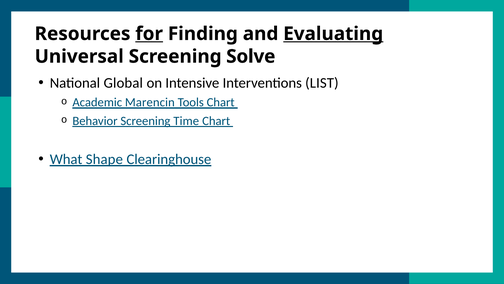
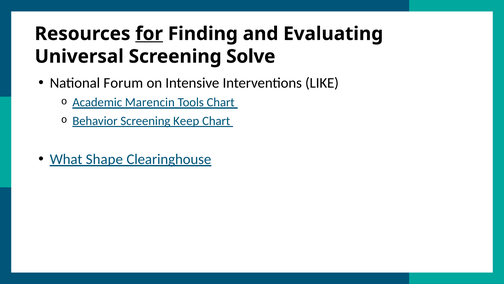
Evaluating underline: present -> none
Global: Global -> Forum
LIST: LIST -> LIKE
Time: Time -> Keep
